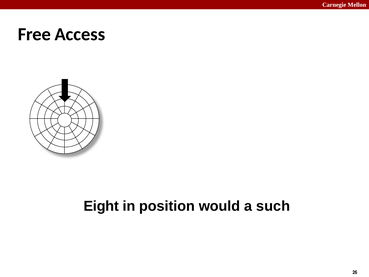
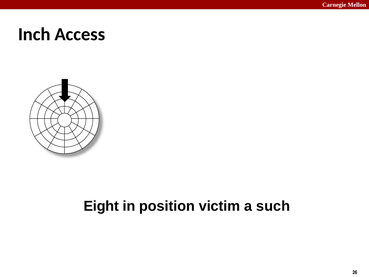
Free: Free -> Inch
would: would -> victim
